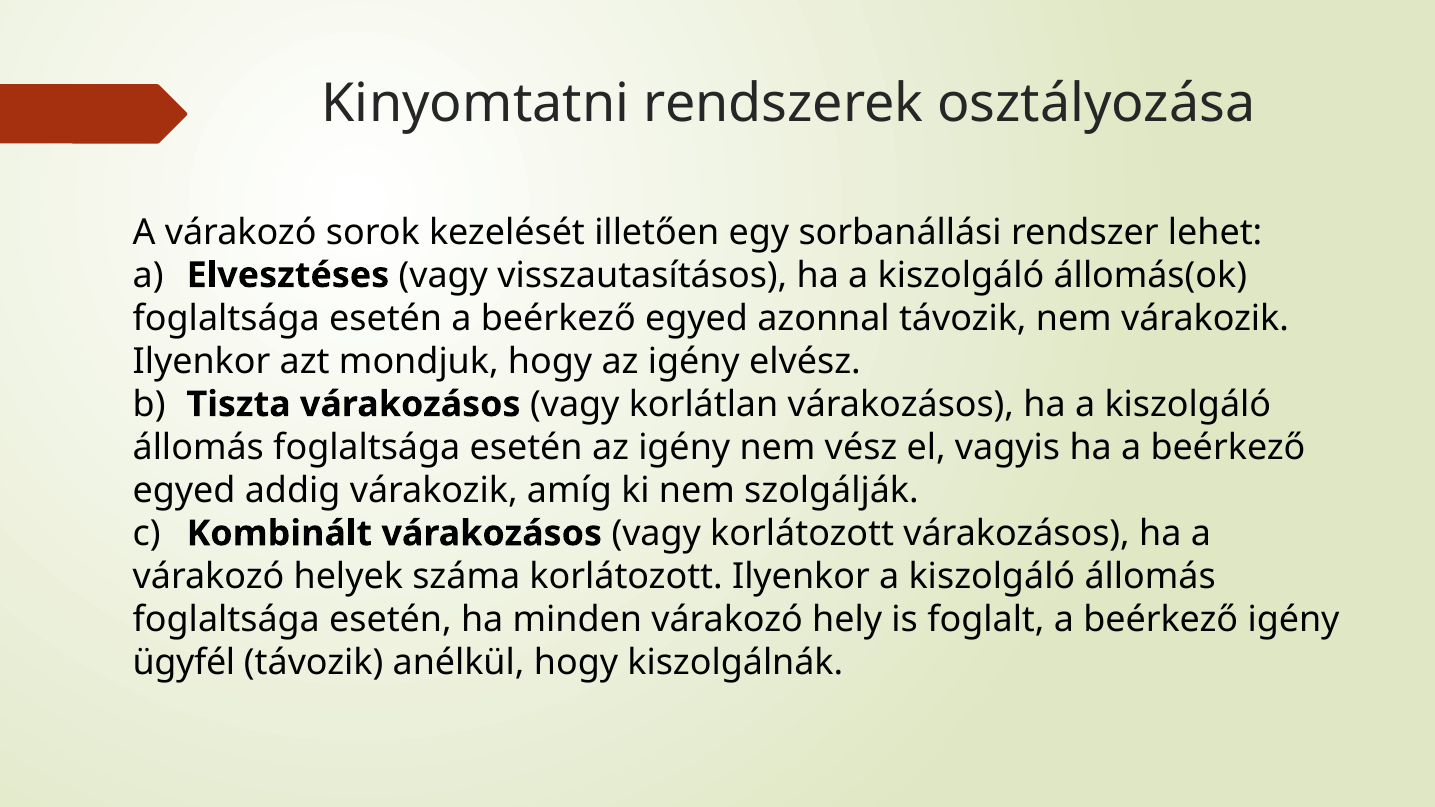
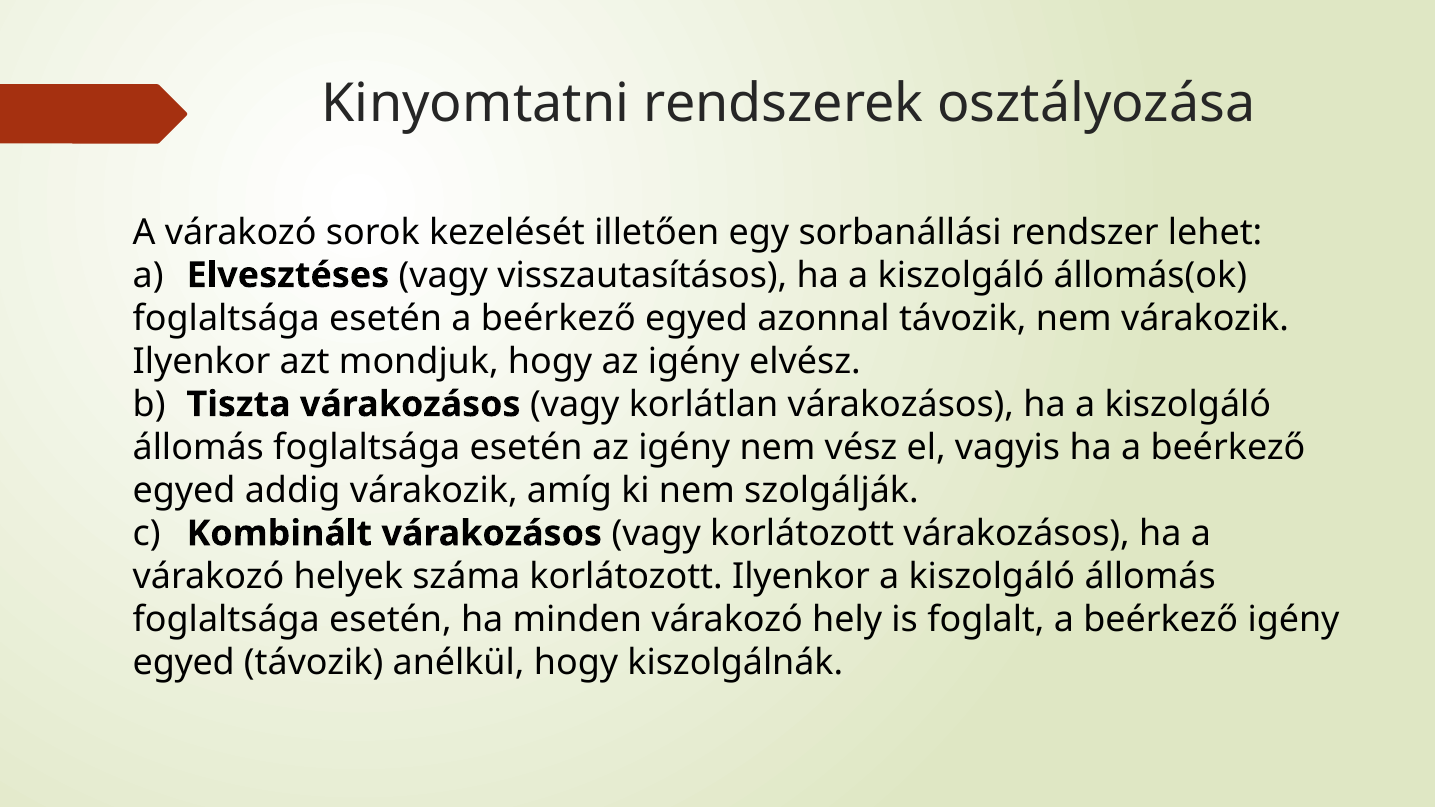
ügyfél at (184, 663): ügyfél -> egyed
